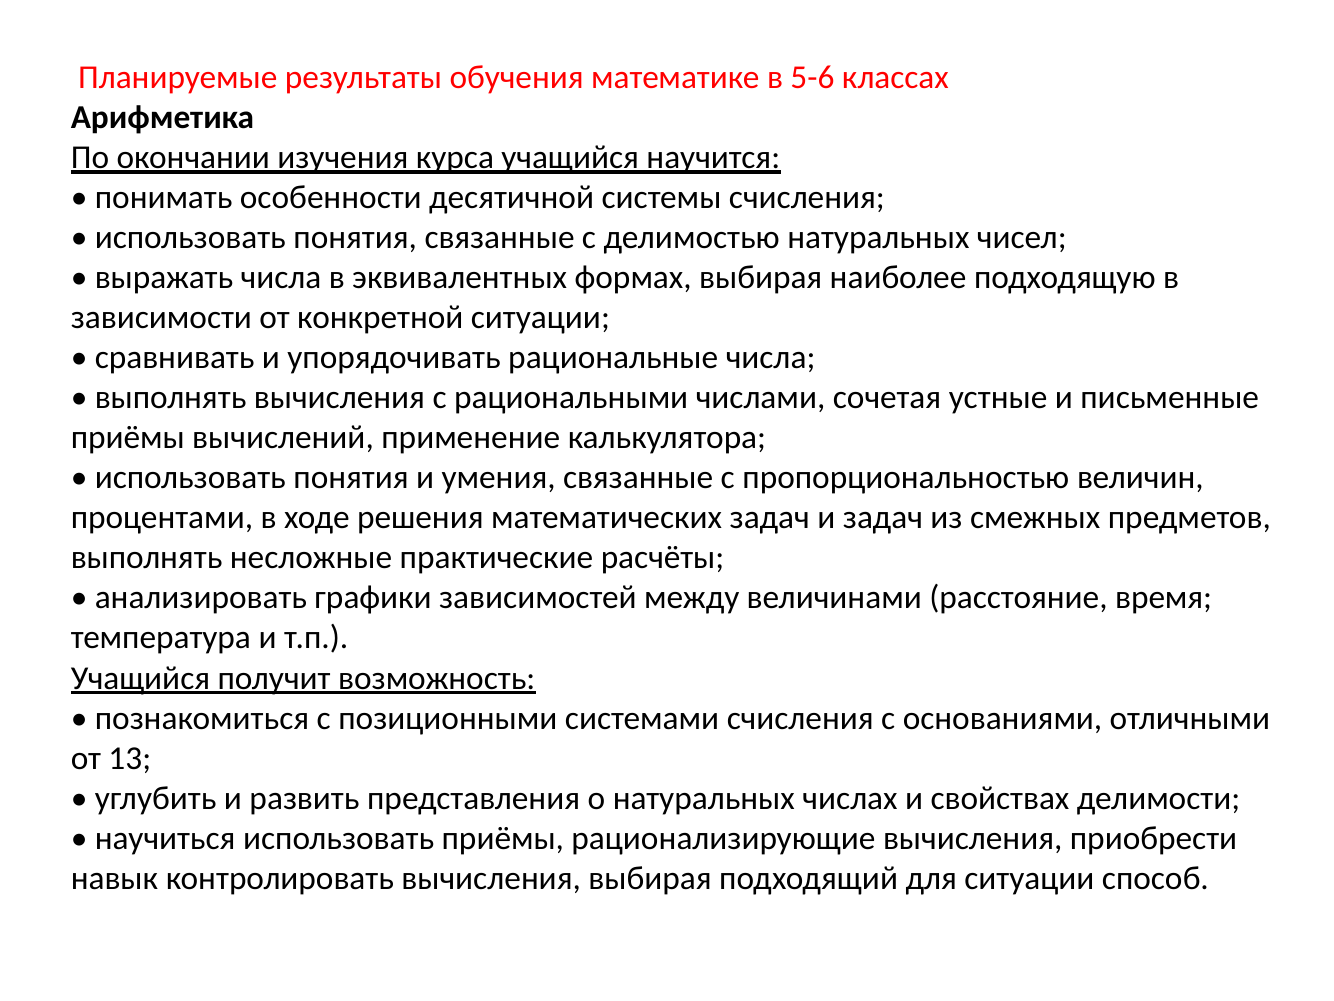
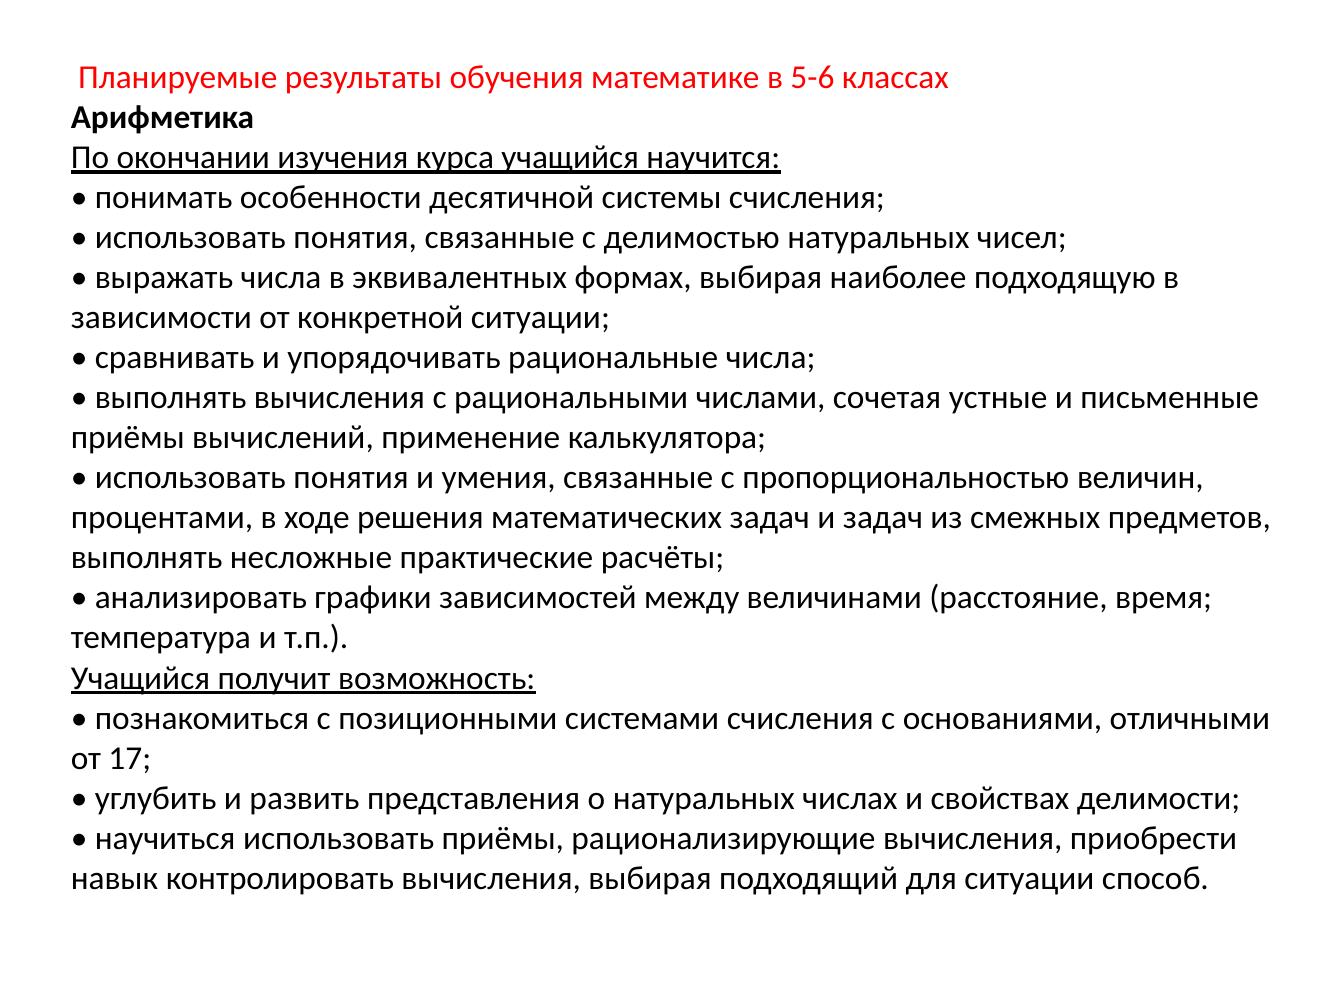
13: 13 -> 17
